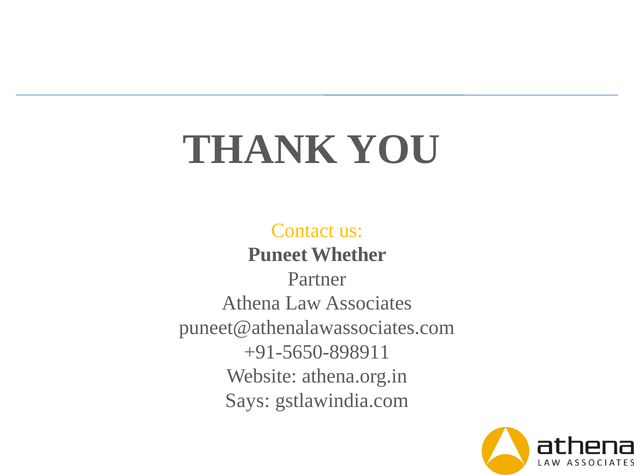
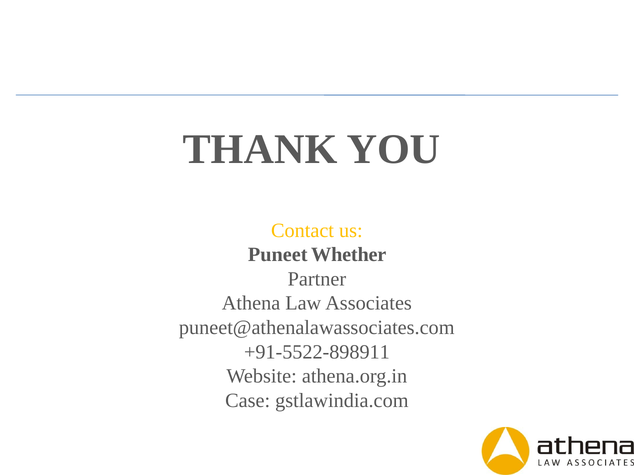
+91-5650-898911: +91-5650-898911 -> +91-5522-898911
Says: Says -> Case
